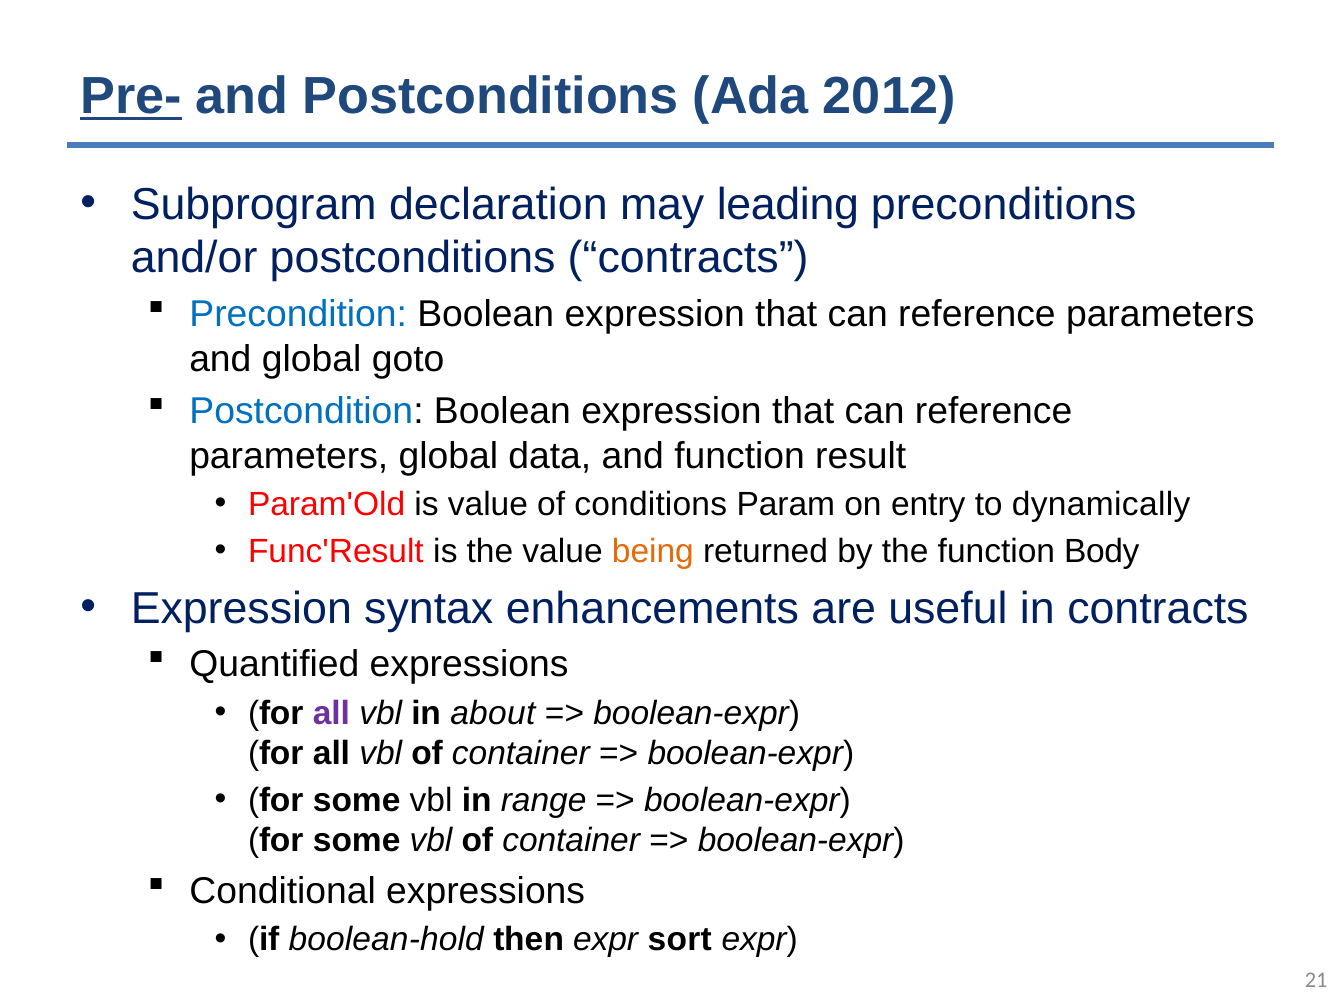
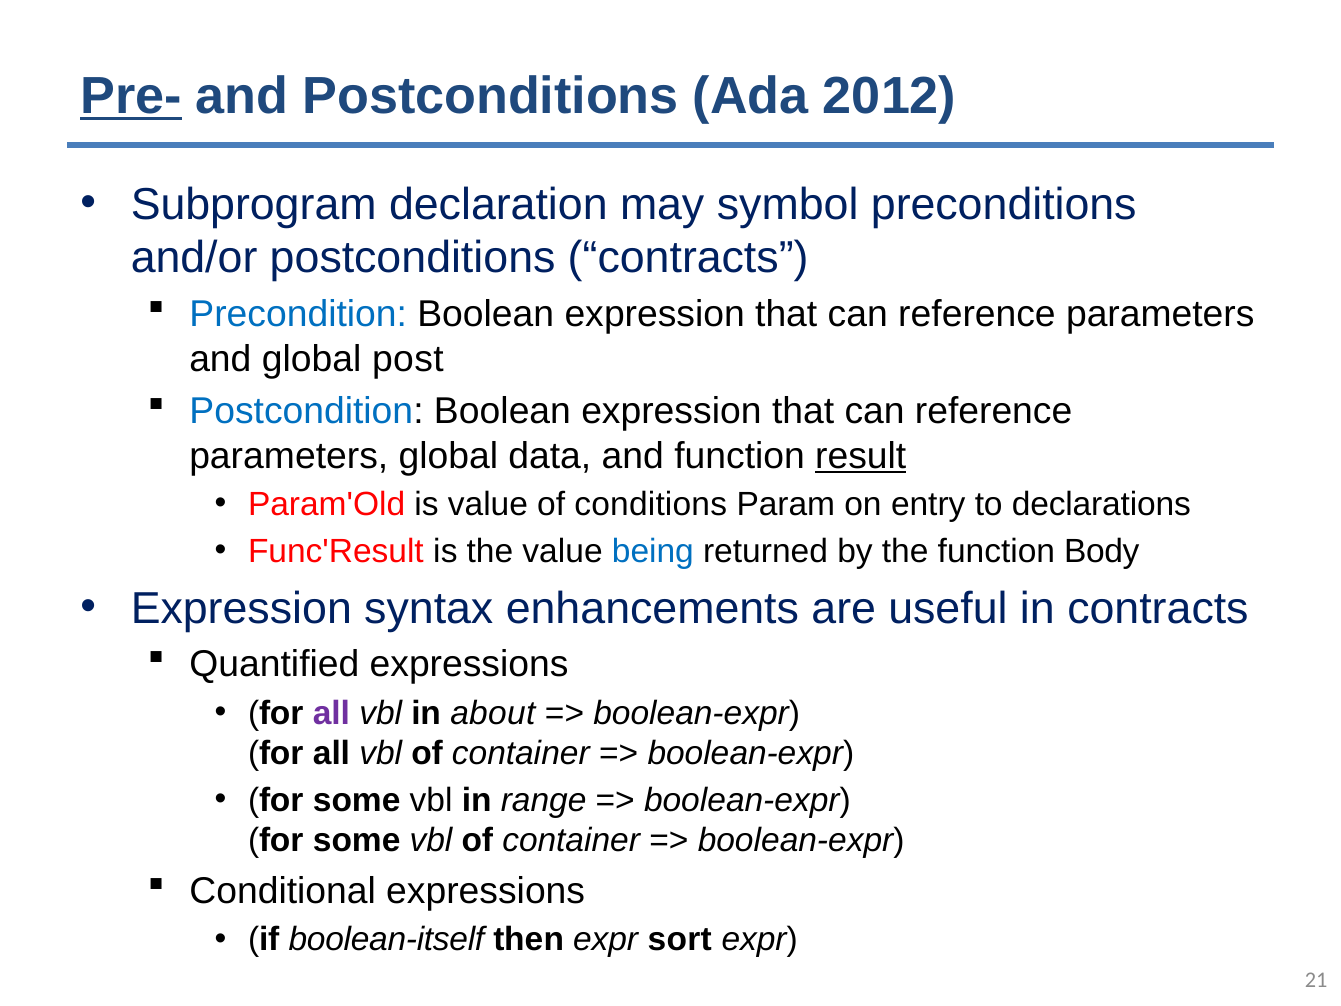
leading: leading -> symbol
goto: goto -> post
result underline: none -> present
dynamically: dynamically -> declarations
being colour: orange -> blue
boolean-hold: boolean-hold -> boolean-itself
